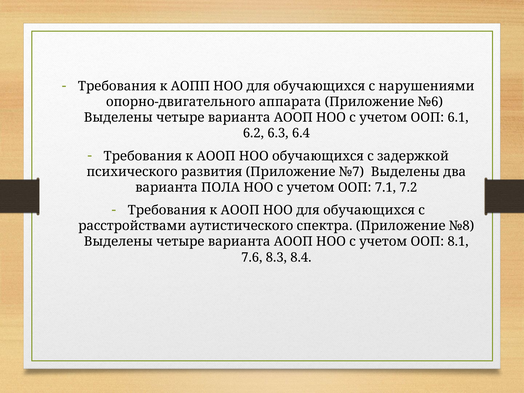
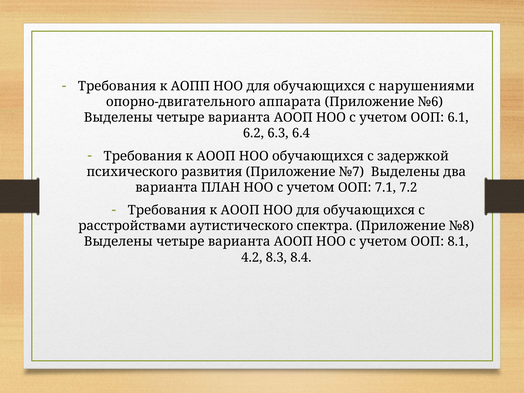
ПОЛА: ПОЛА -> ПЛАН
7.6: 7.6 -> 4.2
